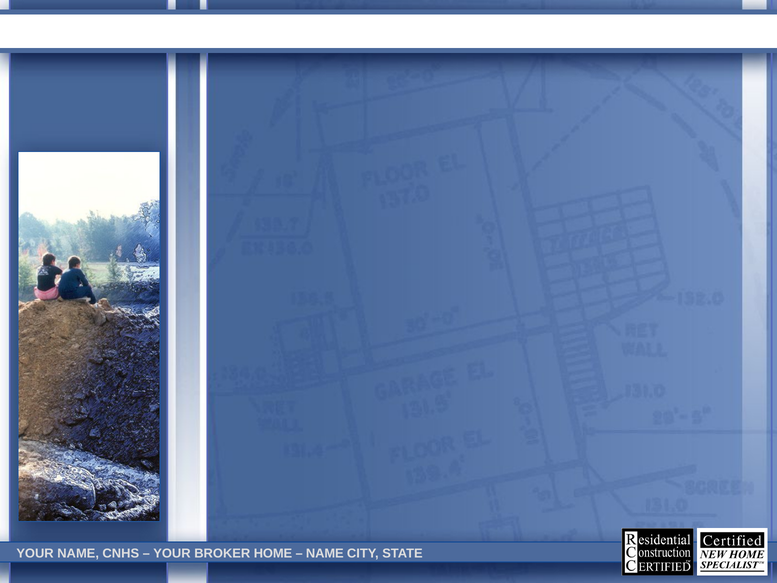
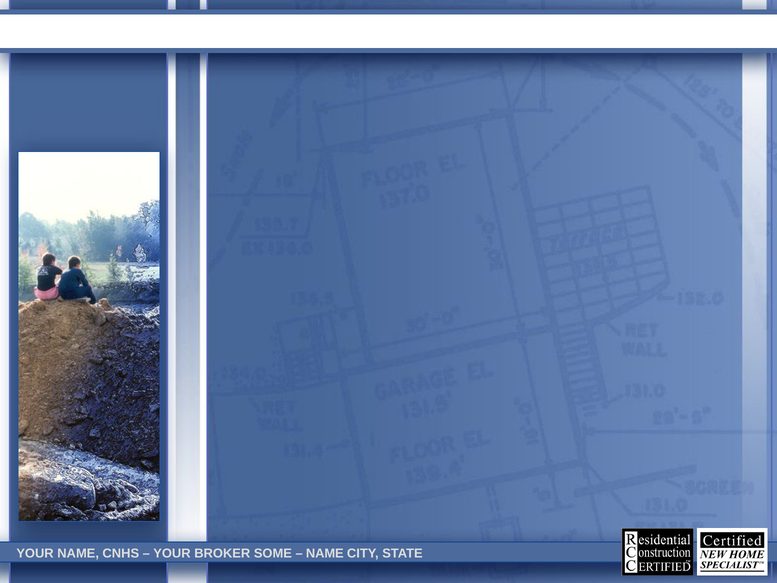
HOME: HOME -> SOME
